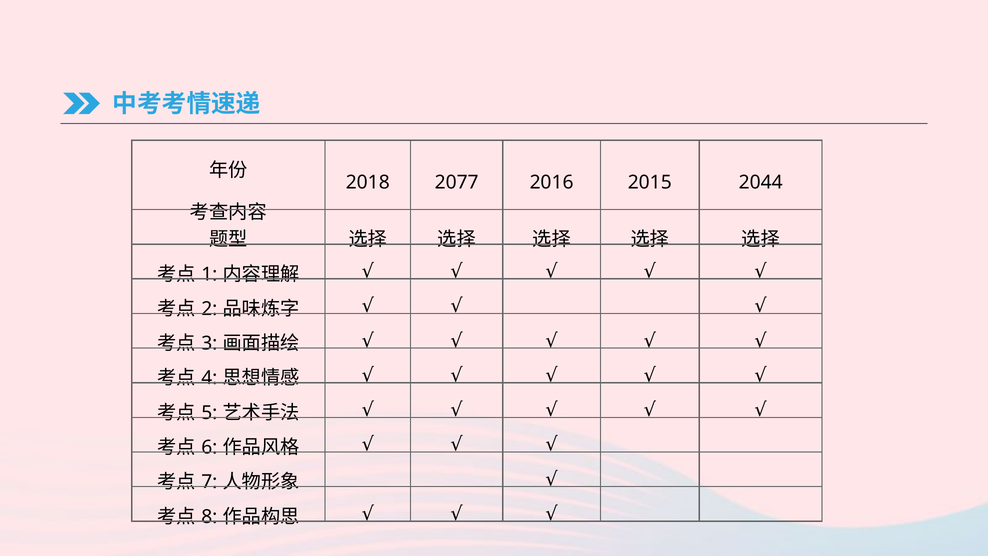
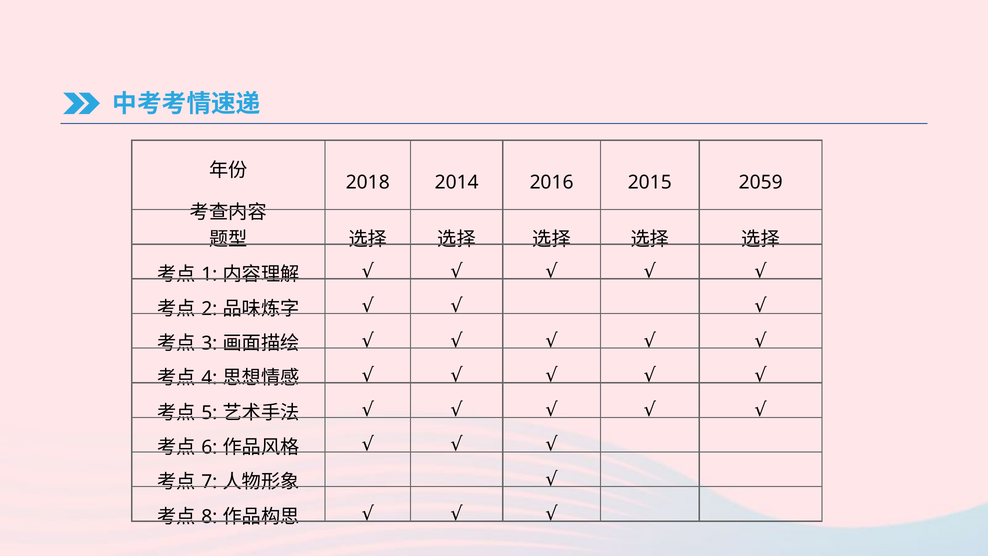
2077: 2077 -> 2014
2044: 2044 -> 2059
